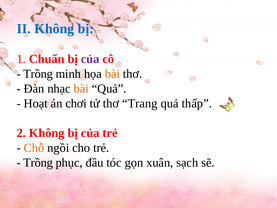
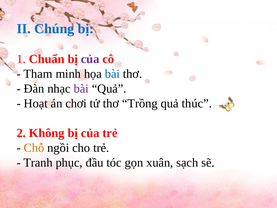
II Không: Không -> Chúng
Trồng at (38, 74): Trồng -> Tham
bài at (112, 74) colour: orange -> blue
bài at (81, 89) colour: orange -> purple
Trang: Trang -> Trồng
thấp: thấp -> thúc
Trồng at (38, 162): Trồng -> Tranh
